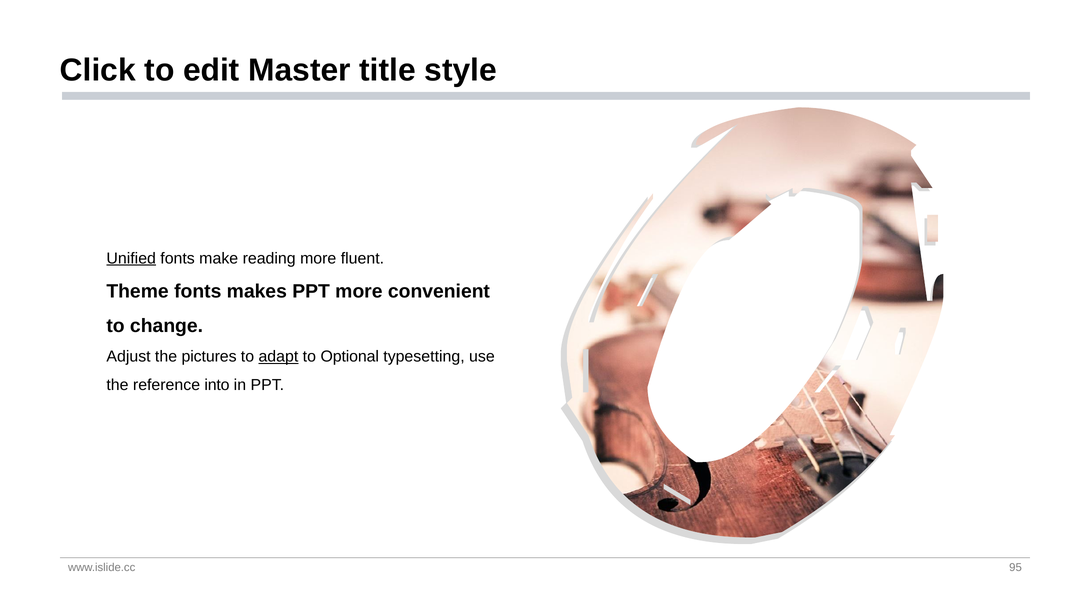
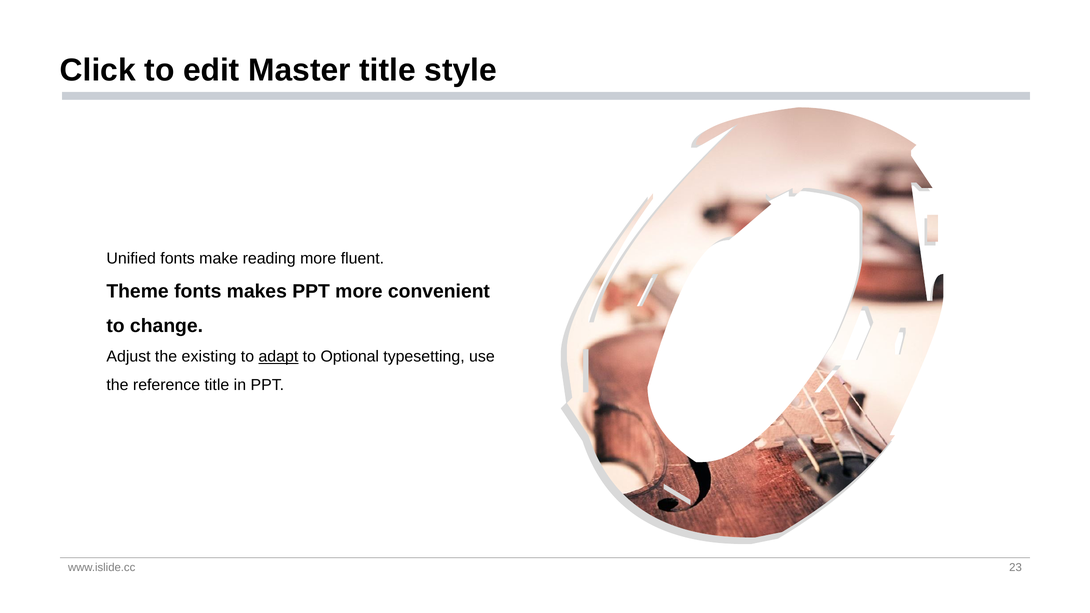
Unified underline: present -> none
pictures: pictures -> existing
reference into: into -> title
95: 95 -> 23
